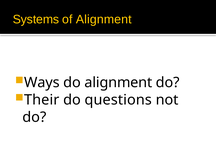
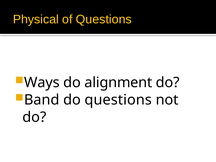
Systems: Systems -> Physical
of Alignment: Alignment -> Questions
Their: Their -> Band
